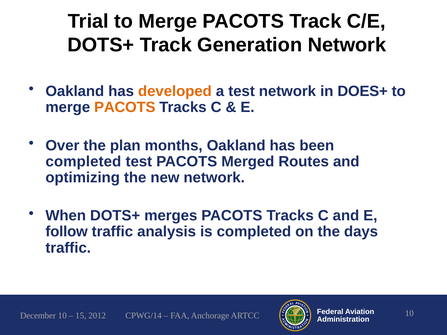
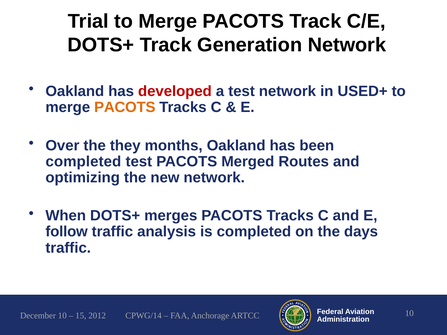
developed colour: orange -> red
DOES+: DOES+ -> USED+
plan: plan -> they
